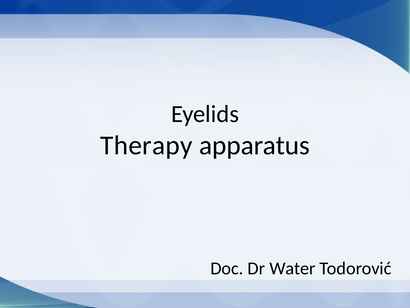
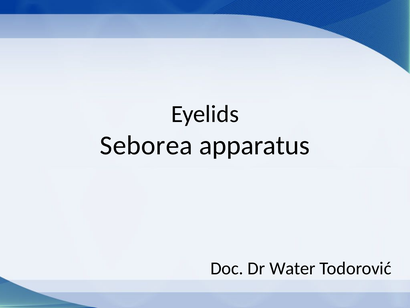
Therapy: Therapy -> Seborea
